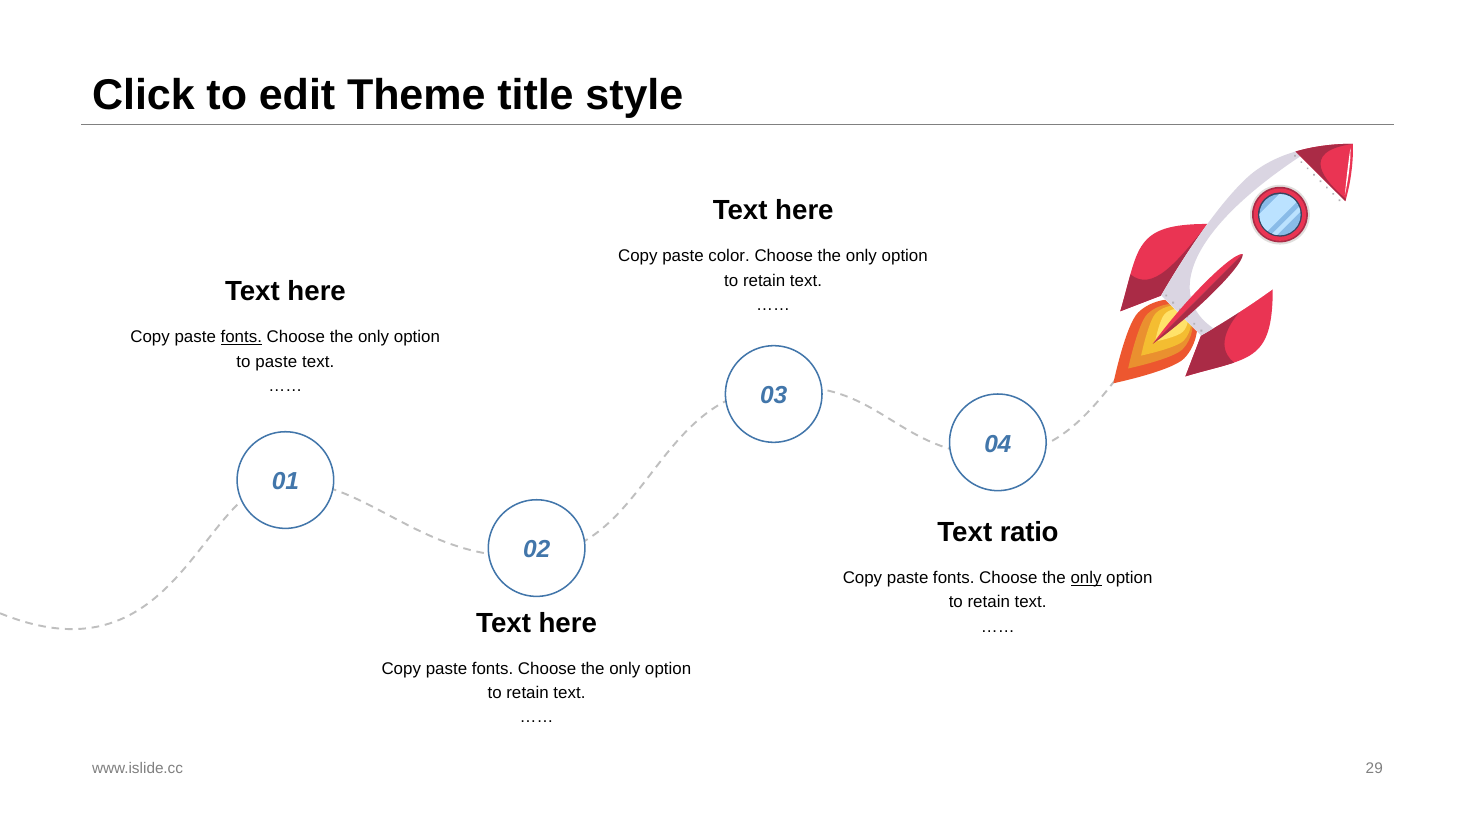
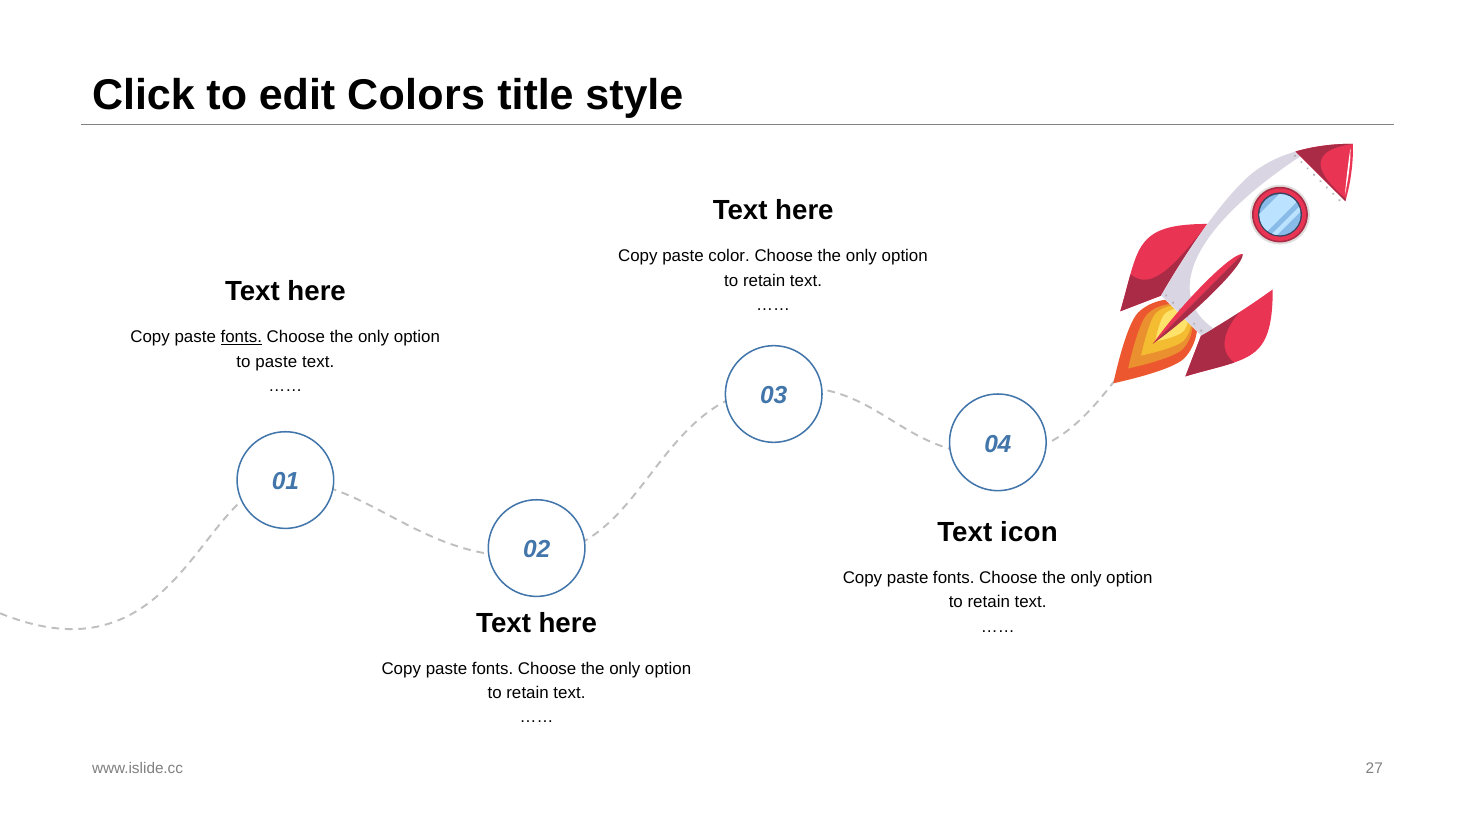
Theme: Theme -> Colors
ratio: ratio -> icon
only at (1086, 578) underline: present -> none
29: 29 -> 27
